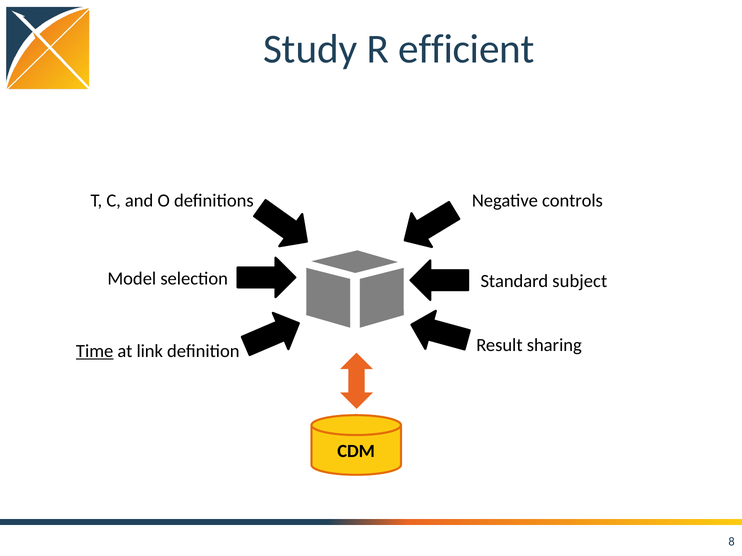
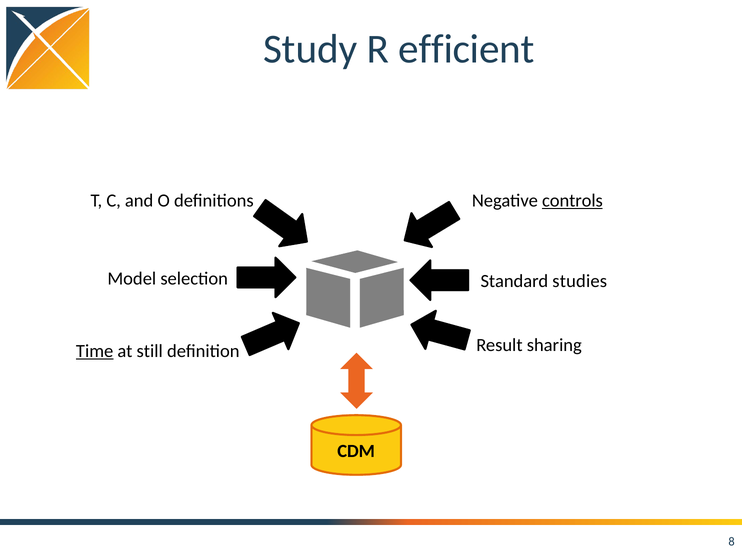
controls underline: none -> present
subject: subject -> studies
link: link -> still
